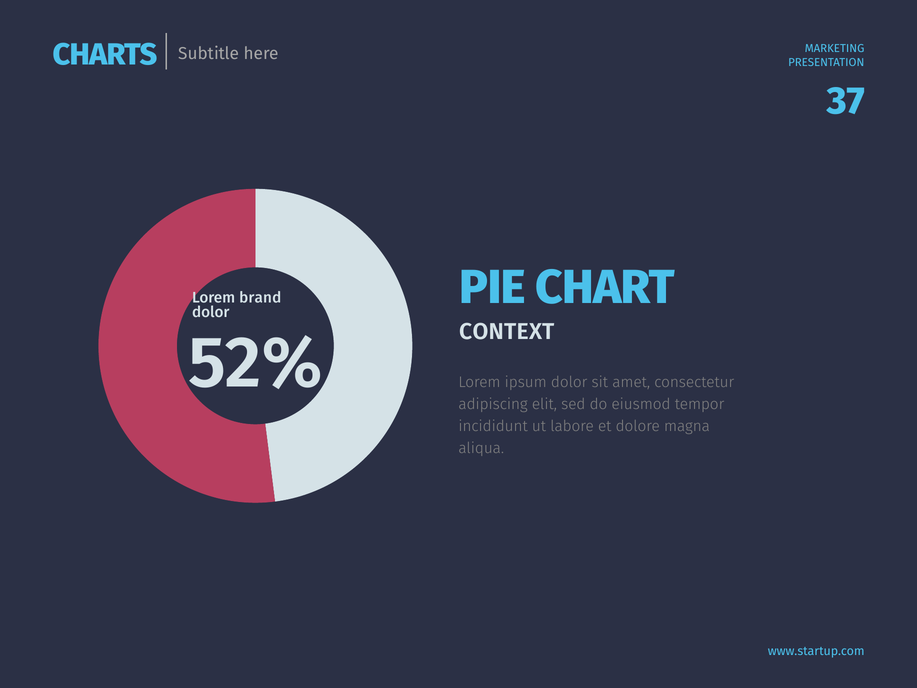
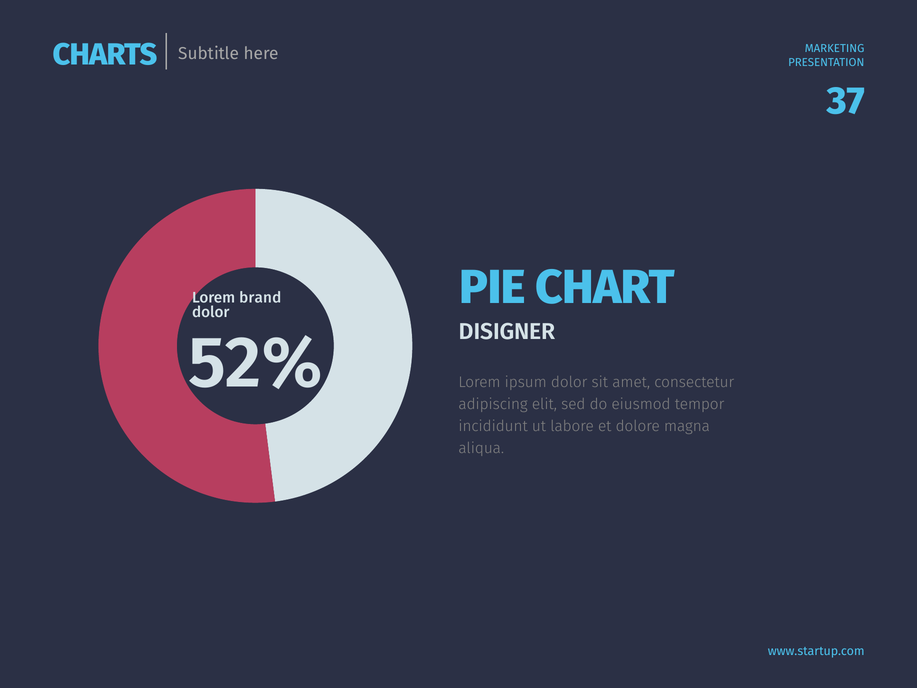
CONTEXT: CONTEXT -> DISIGNER
